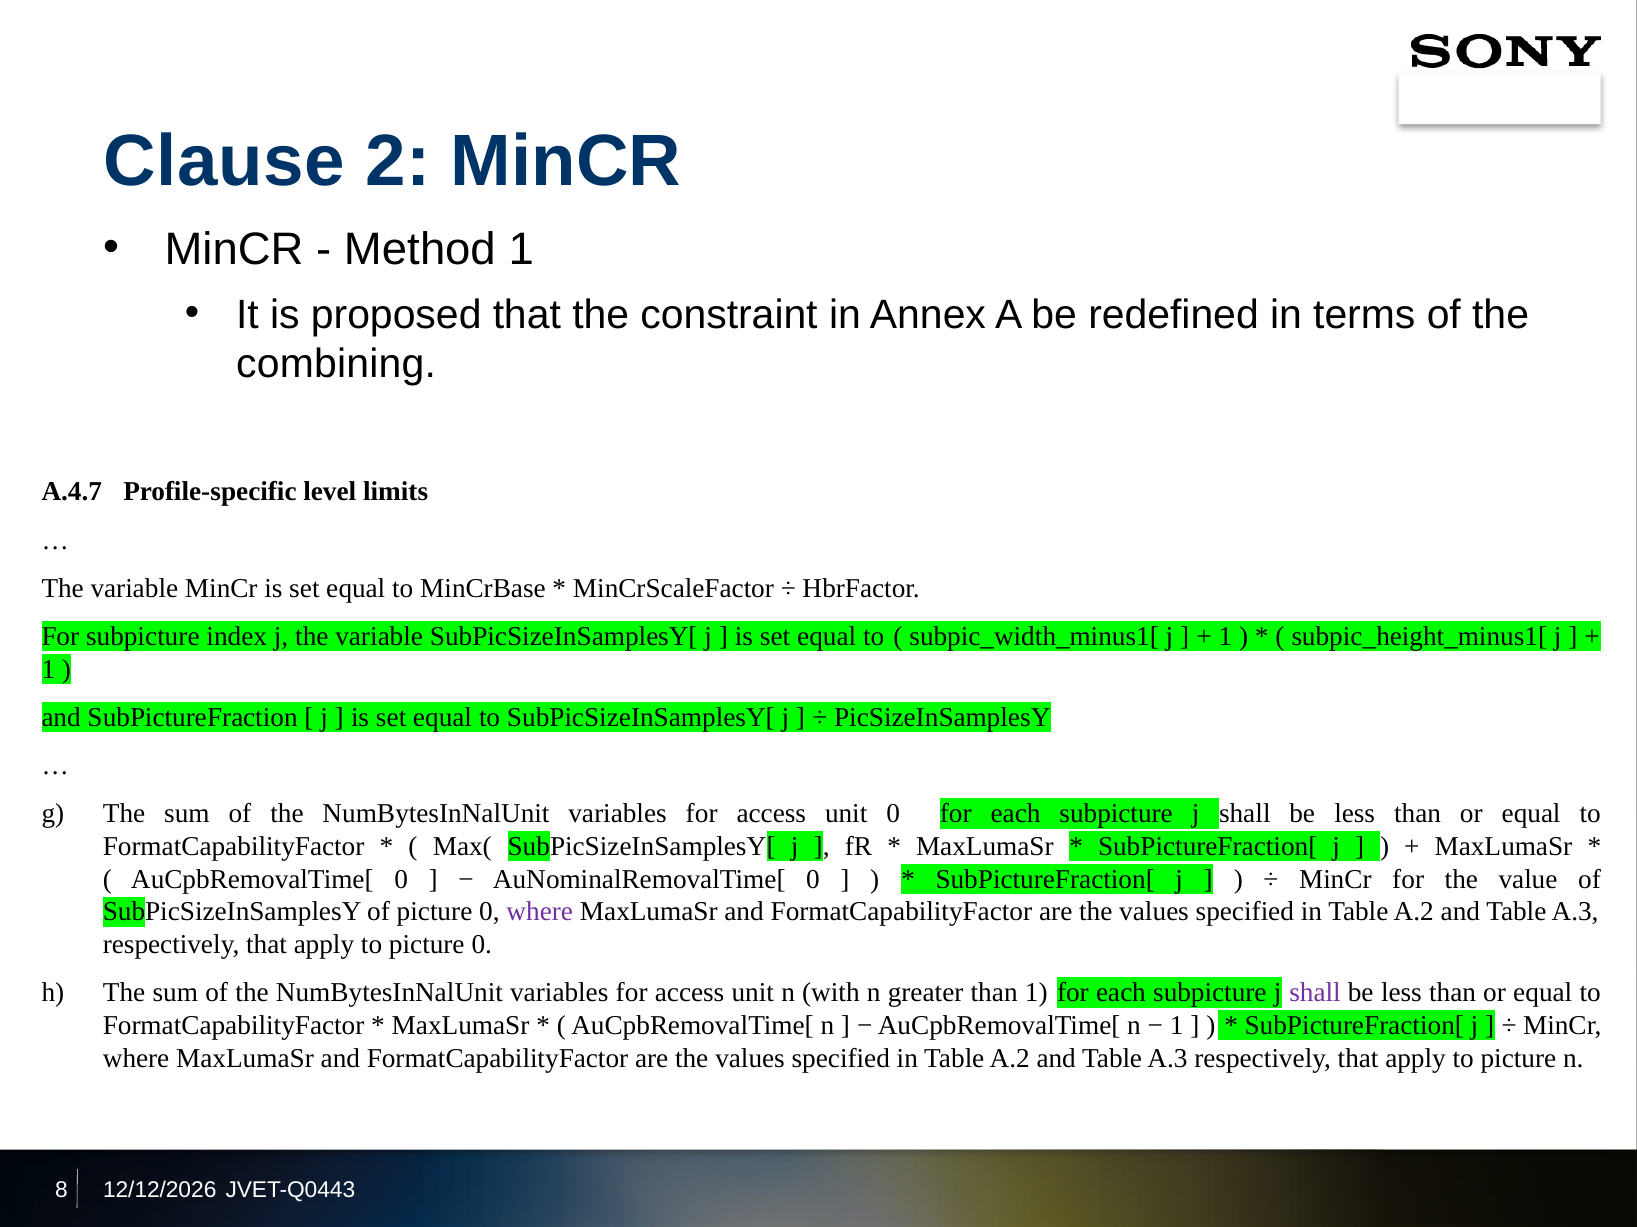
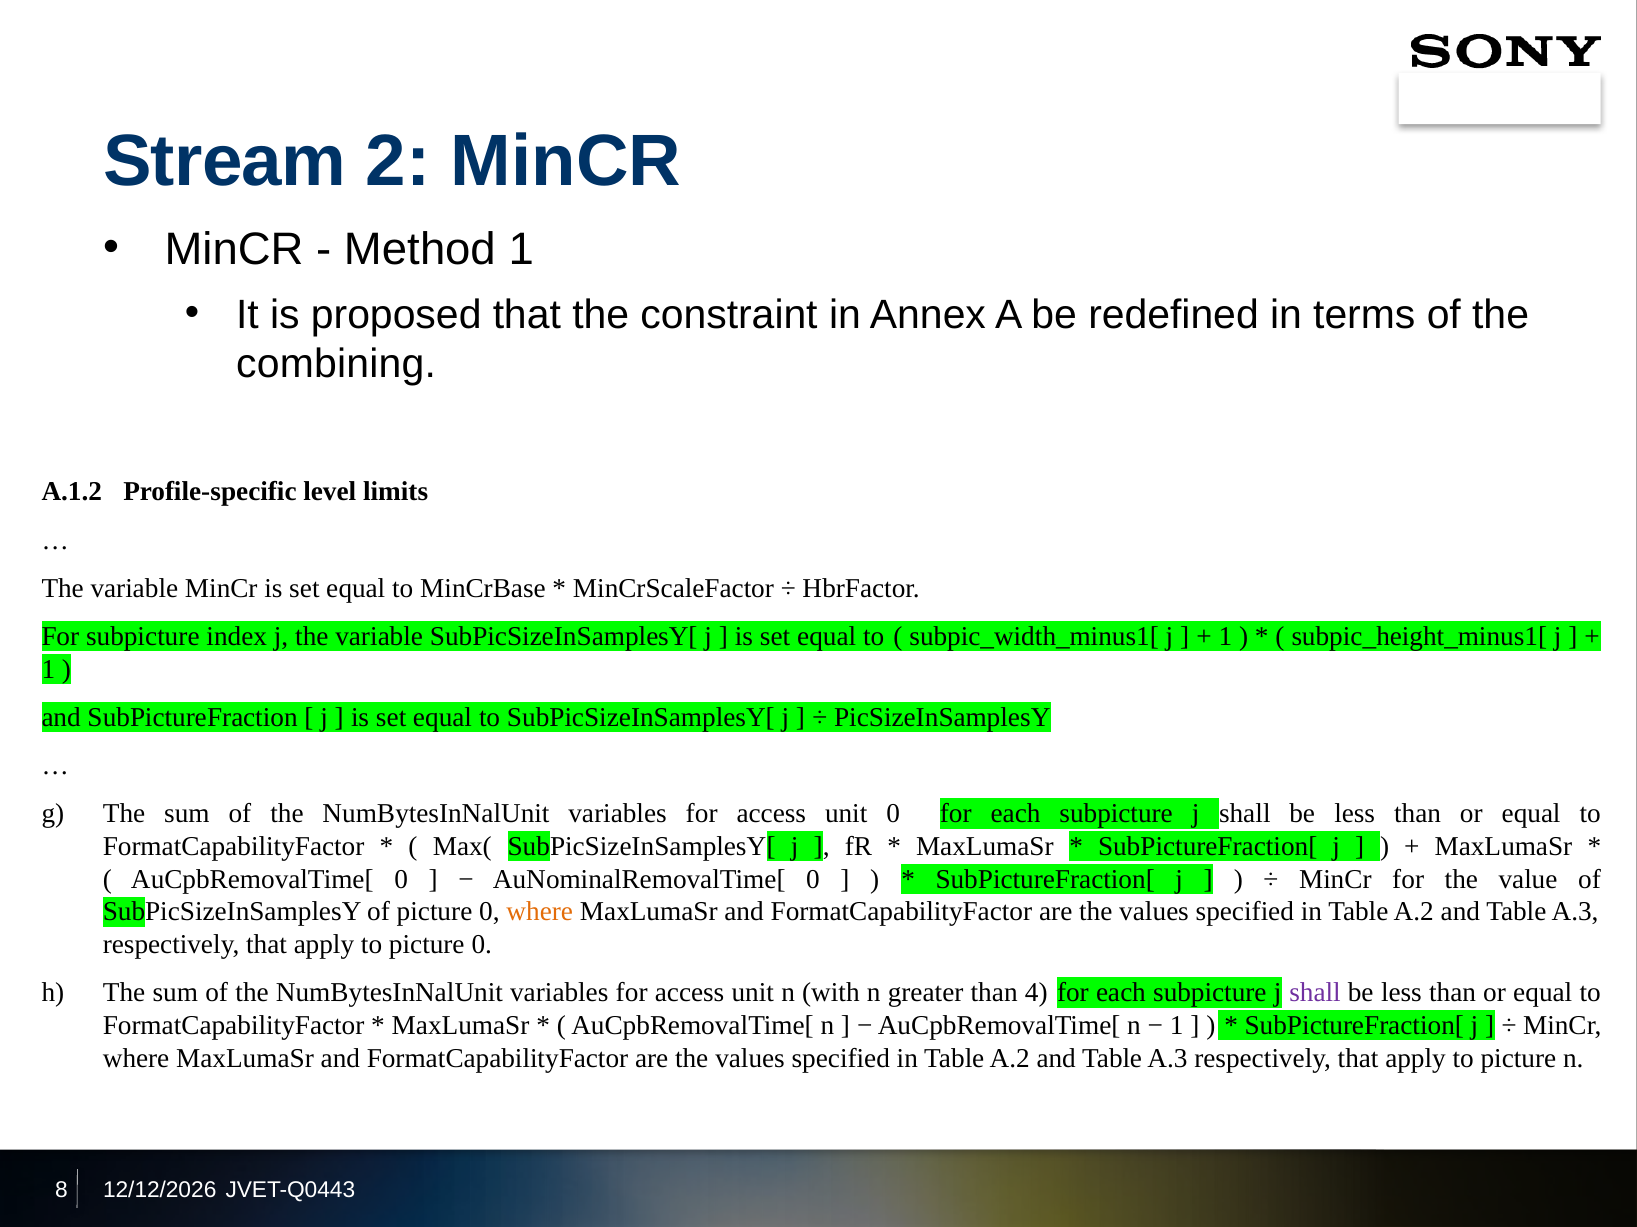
Clause: Clause -> Stream
A.4.7: A.4.7 -> A.1.2
where at (540, 912) colour: purple -> orange
than 1: 1 -> 4
